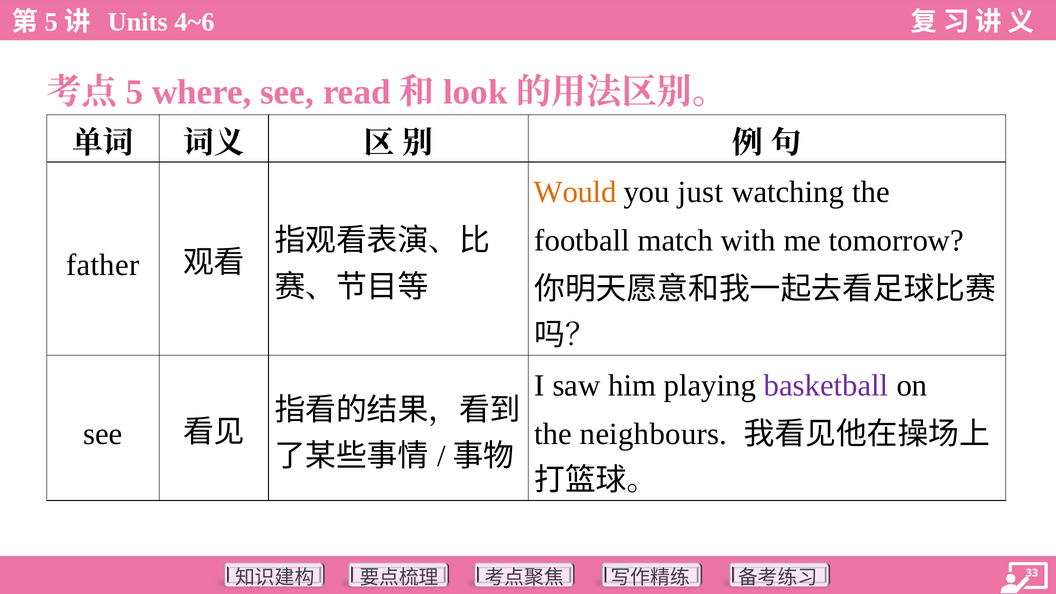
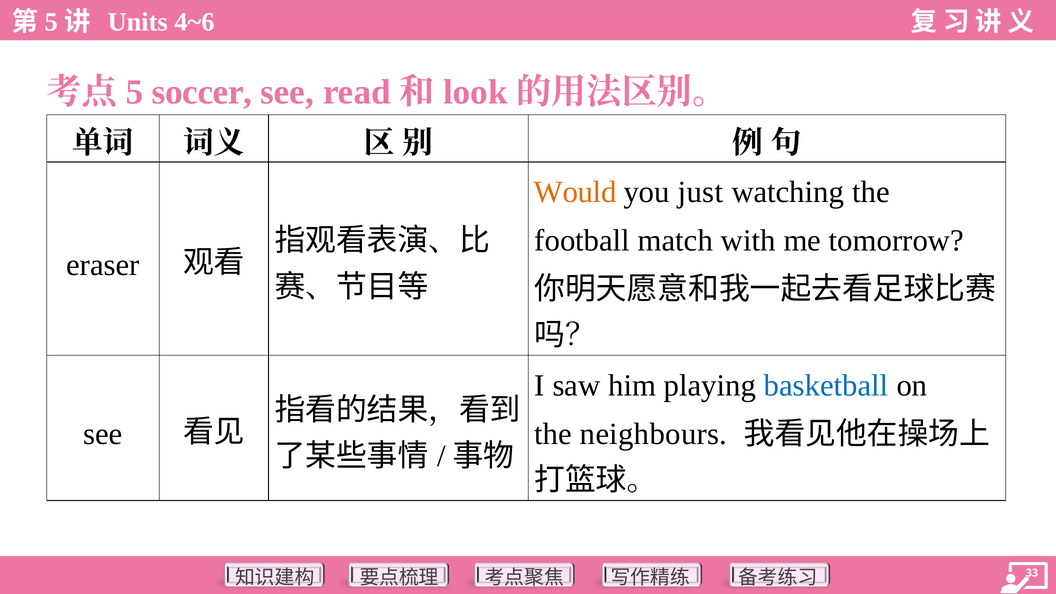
where: where -> soccer
father: father -> eraser
basketball colour: purple -> blue
